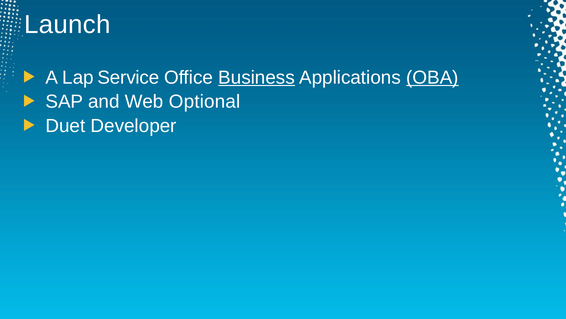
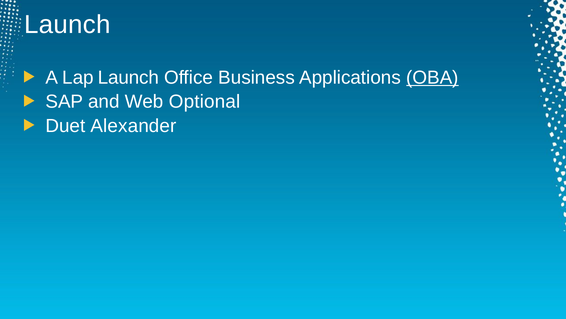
Lap Service: Service -> Launch
Business underline: present -> none
Developer: Developer -> Alexander
